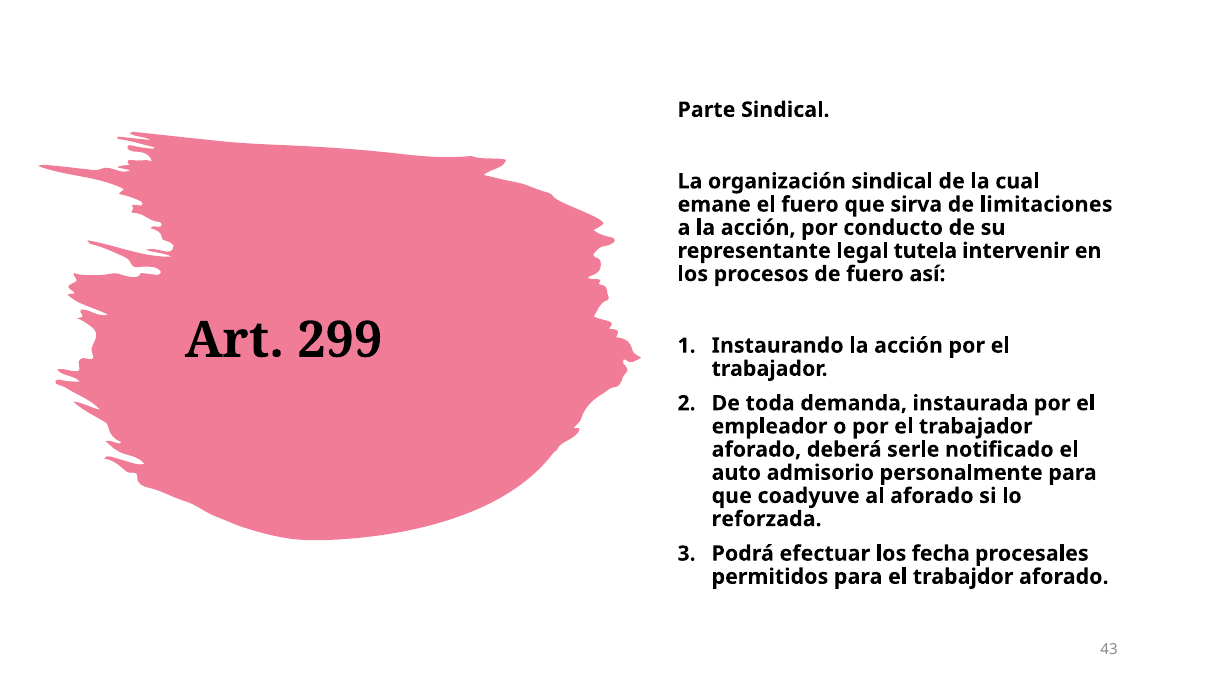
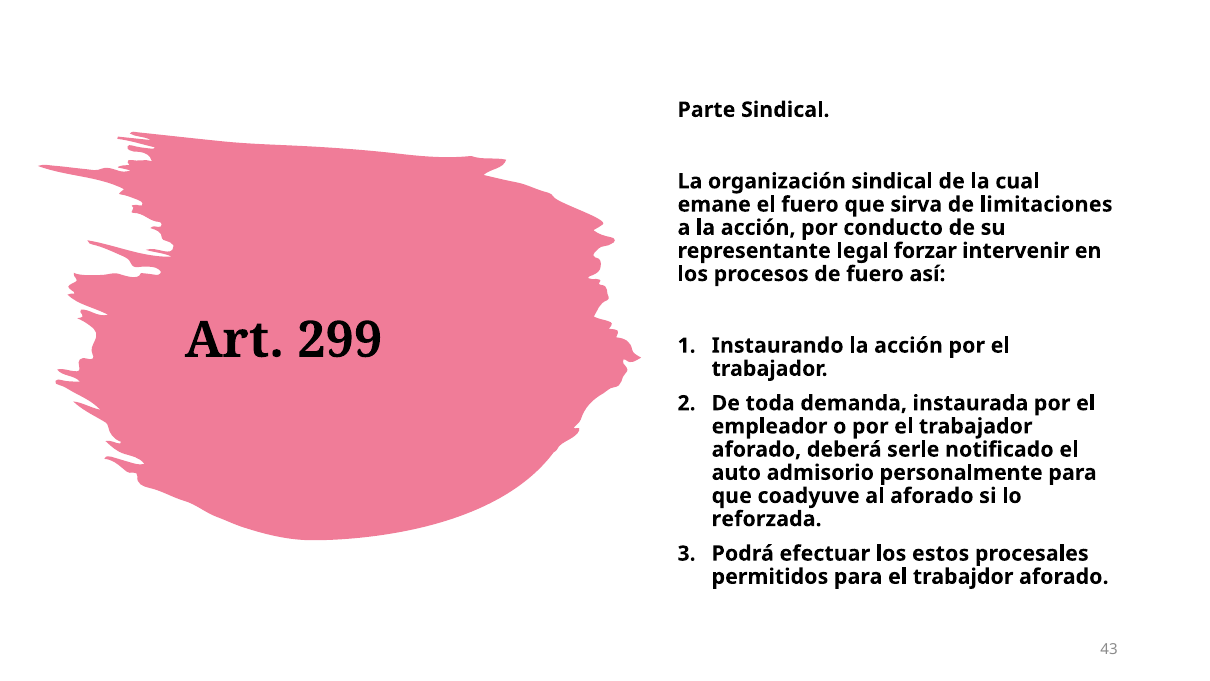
tutela: tutela -> forzar
fecha: fecha -> estos
